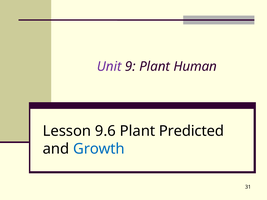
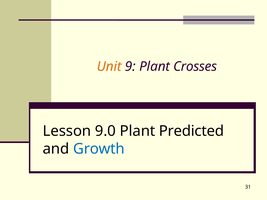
Unit colour: purple -> orange
Human: Human -> Crosses
9.6: 9.6 -> 9.0
